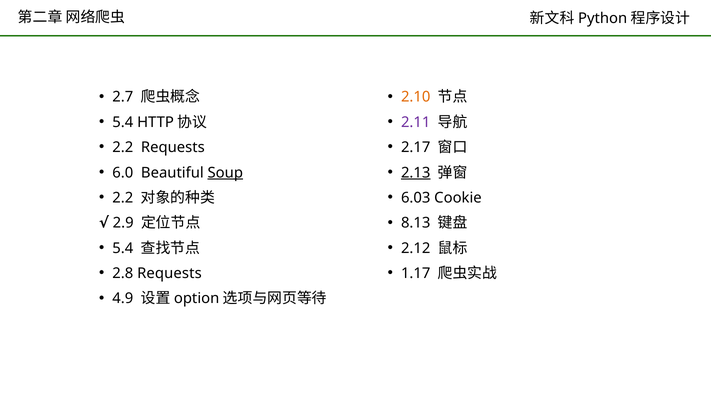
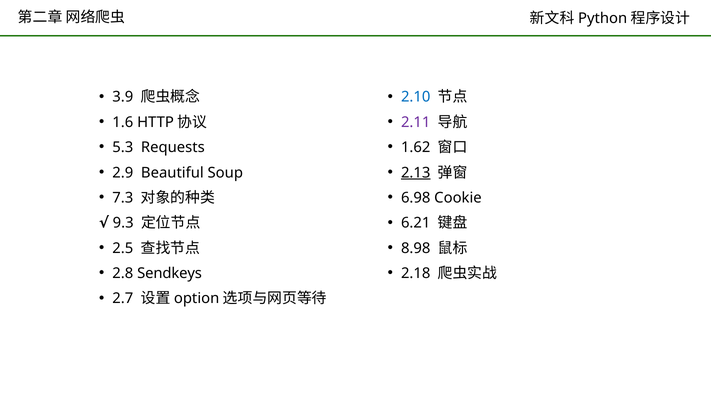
2.7: 2.7 -> 3.9
2.10 colour: orange -> blue
5.4 at (123, 122): 5.4 -> 1.6
2.2 at (123, 147): 2.2 -> 5.3
2.17: 2.17 -> 1.62
6.0: 6.0 -> 2.9
Soup underline: present -> none
2.2 at (123, 198): 2.2 -> 7.3
6.03: 6.03 -> 6.98
8.13: 8.13 -> 6.21
2.9: 2.9 -> 9.3
5.4 at (123, 248): 5.4 -> 2.5
2.12: 2.12 -> 8.98
2.8 Requests: Requests -> Sendkeys
1.17: 1.17 -> 2.18
4.9: 4.9 -> 2.7
